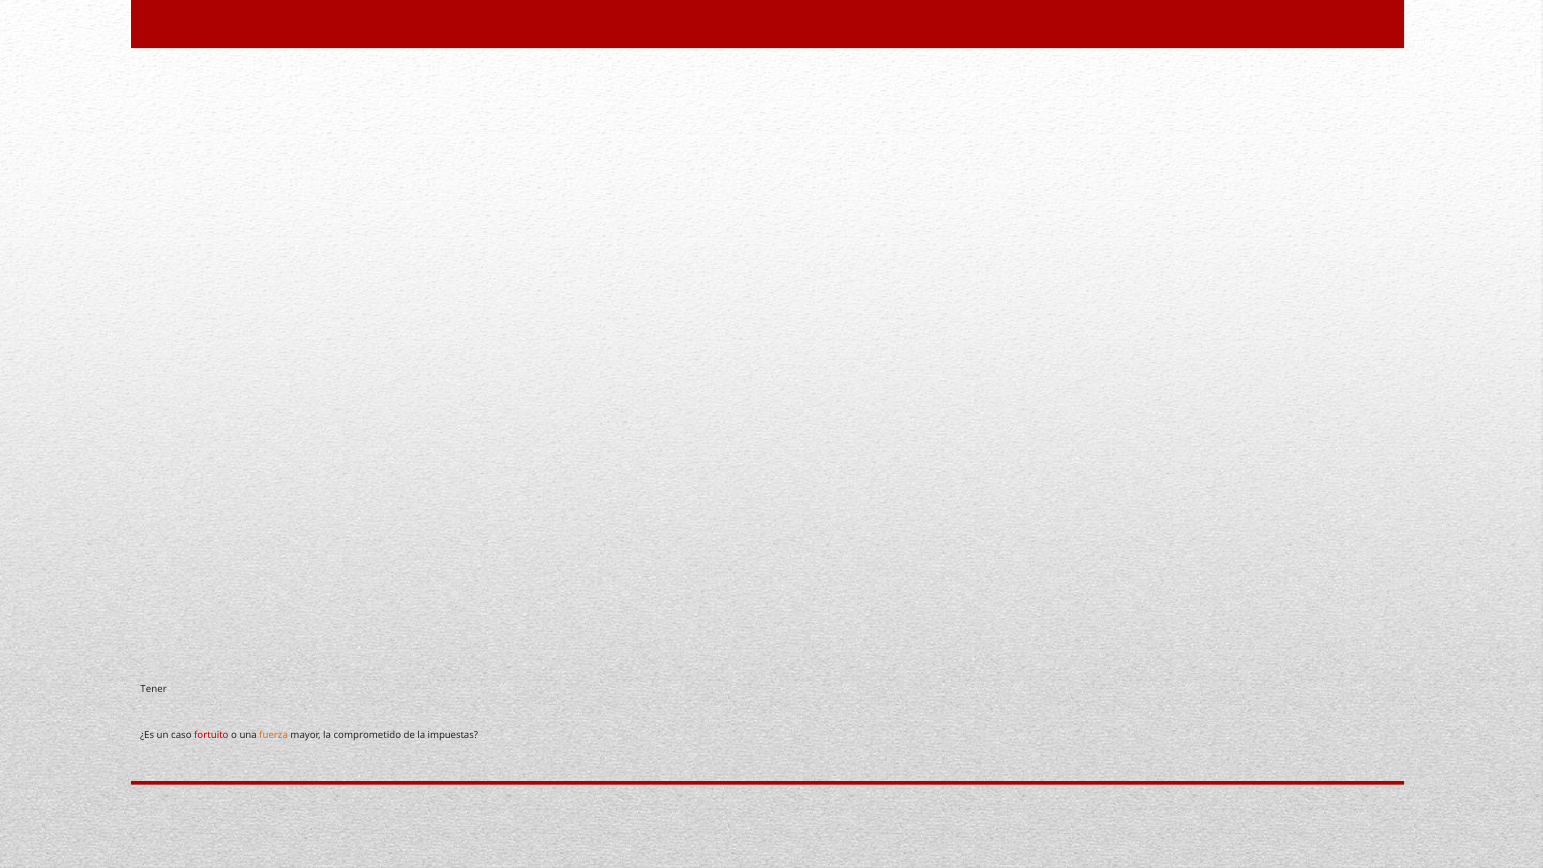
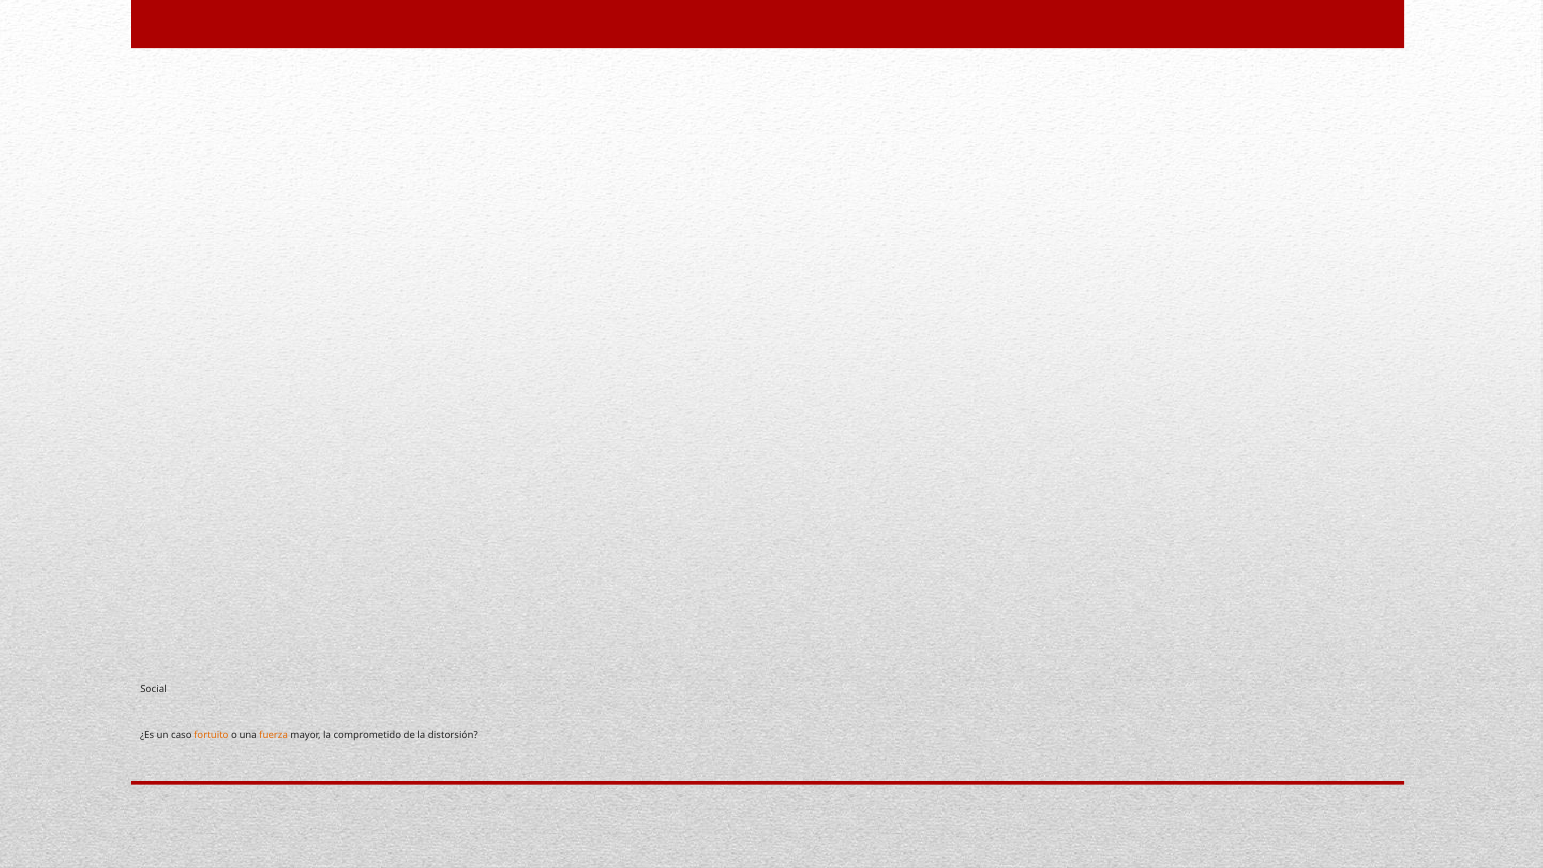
Tener: Tener -> Social
fortuito colour: red -> orange
impuestas: impuestas -> distorsión
